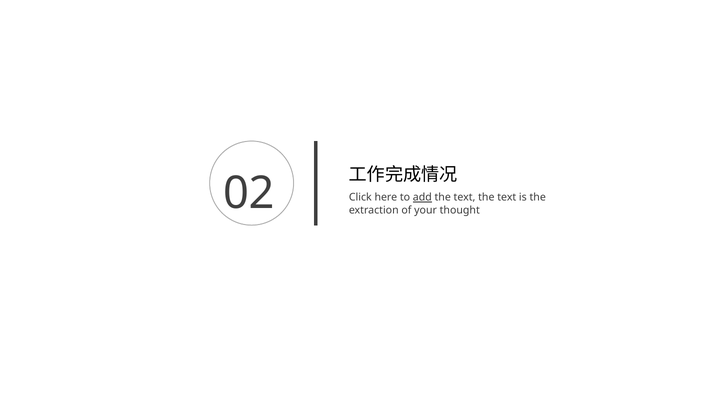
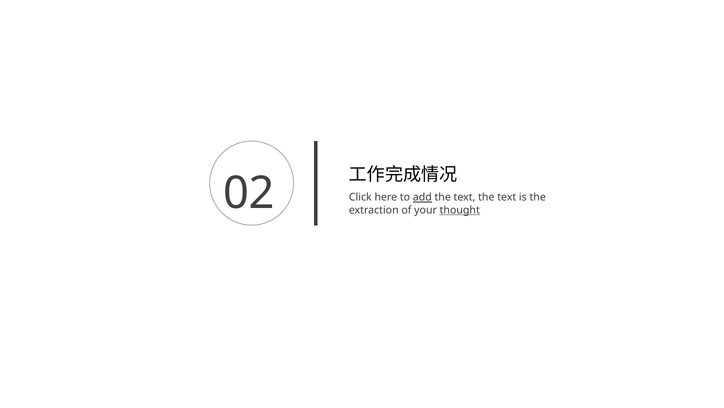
thought underline: none -> present
